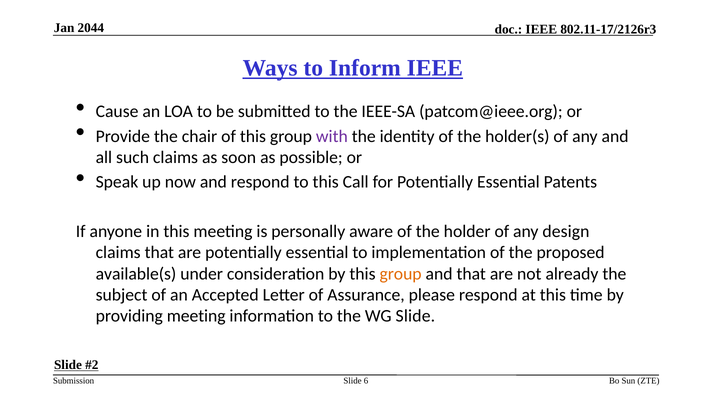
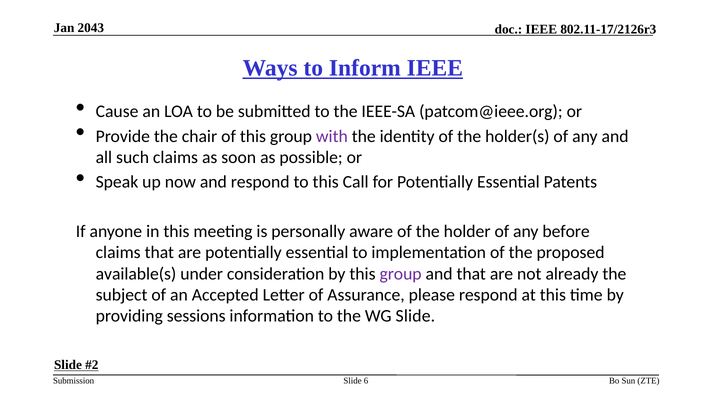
2044: 2044 -> 2043
design: design -> before
group at (401, 274) colour: orange -> purple
providing meeting: meeting -> sessions
